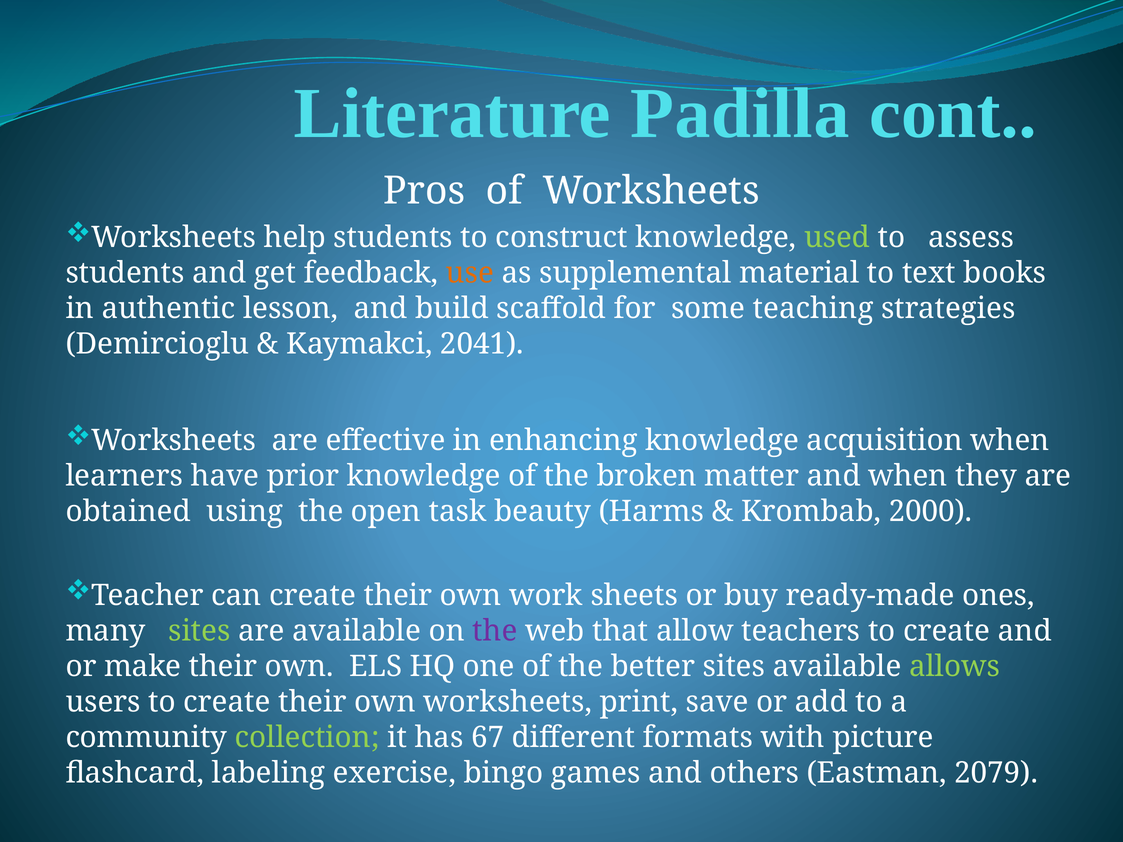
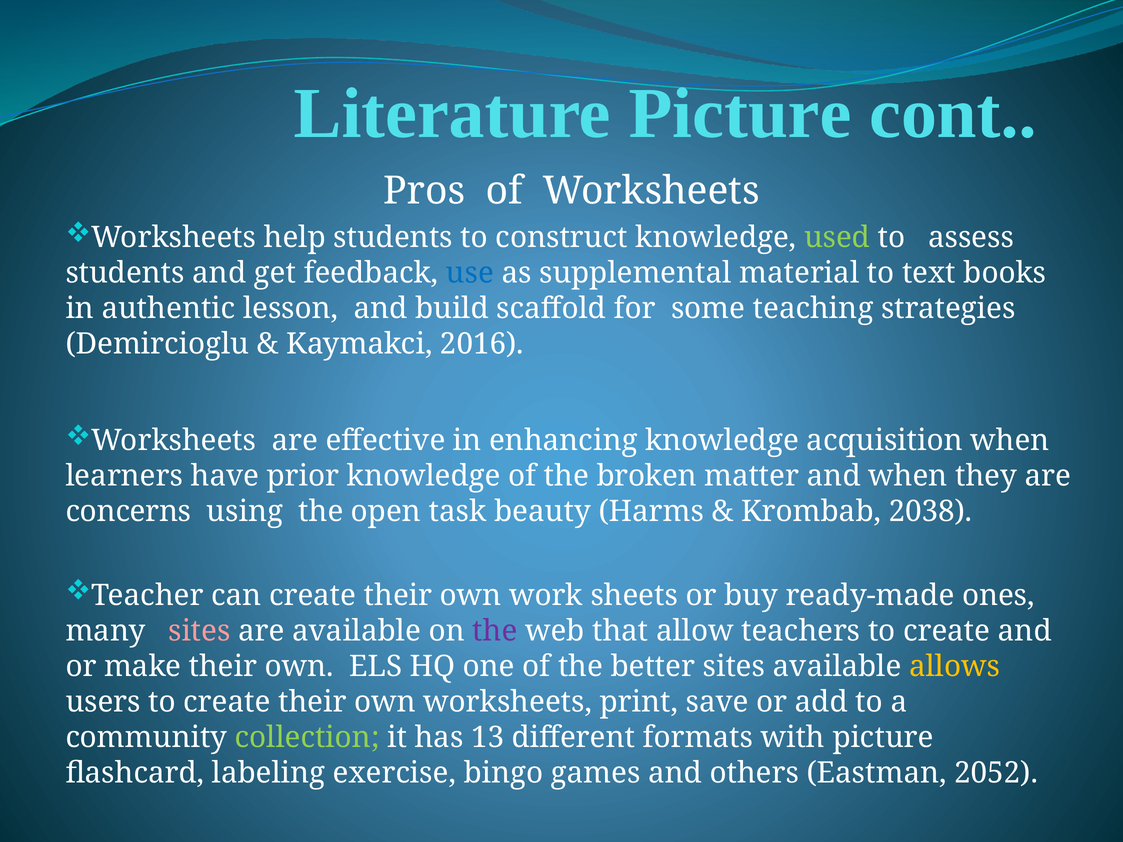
Literature Padilla: Padilla -> Picture
use colour: orange -> blue
2041: 2041 -> 2016
obtained: obtained -> concerns
2000: 2000 -> 2038
sites at (199, 631) colour: light green -> pink
allows colour: light green -> yellow
67: 67 -> 13
2079: 2079 -> 2052
